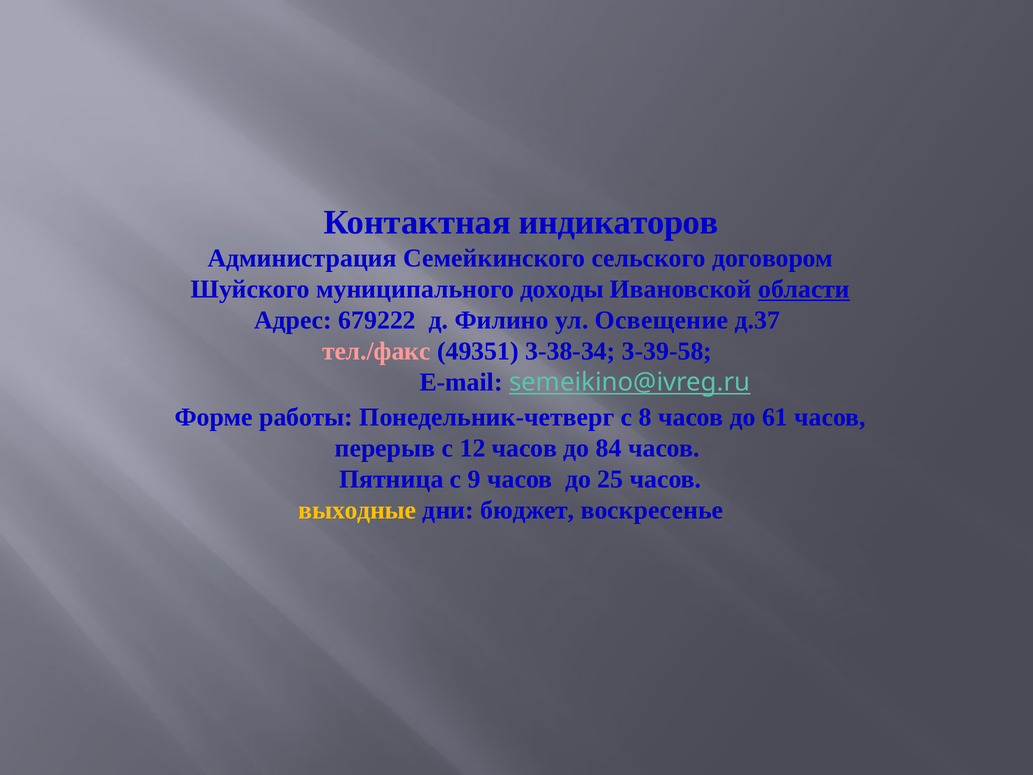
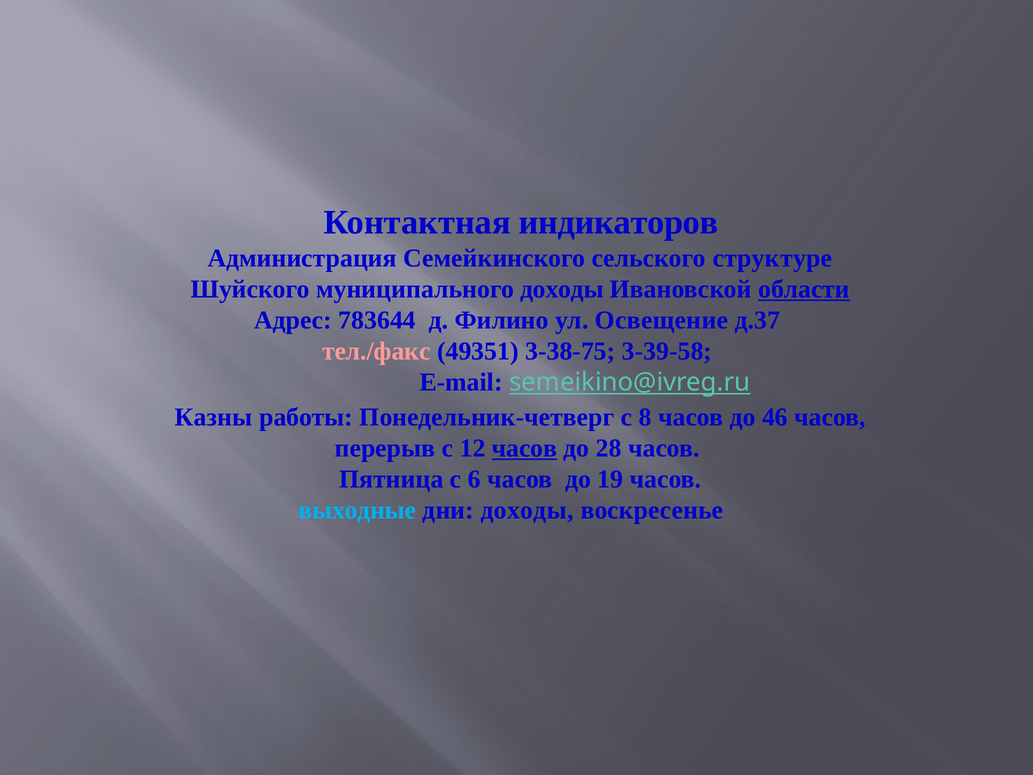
договором: договором -> структуре
679222: 679222 -> 783644
3-38-34: 3-38-34 -> 3-38-75
Форме: Форме -> Казны
61: 61 -> 46
часов at (524, 448) underline: none -> present
84: 84 -> 28
9: 9 -> 6
25: 25 -> 19
выходные colour: yellow -> light blue
дни бюджет: бюджет -> доходы
